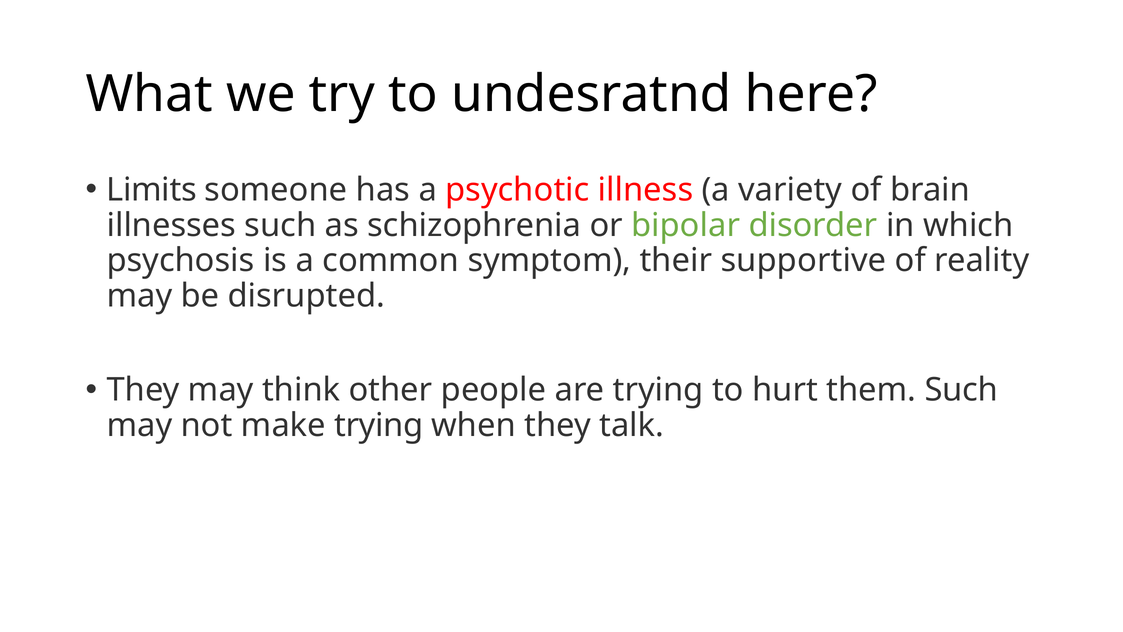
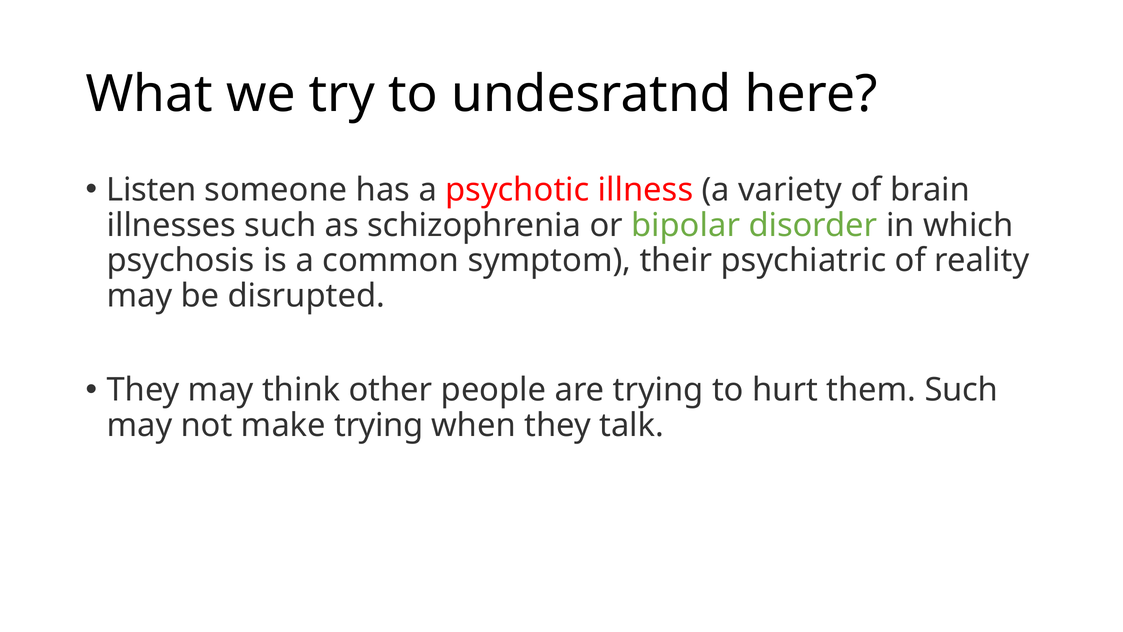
Limits: Limits -> Listen
supportive: supportive -> psychiatric
